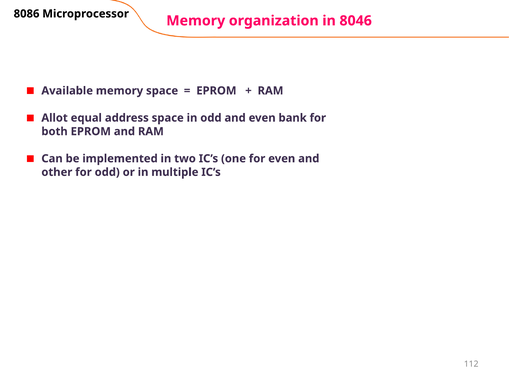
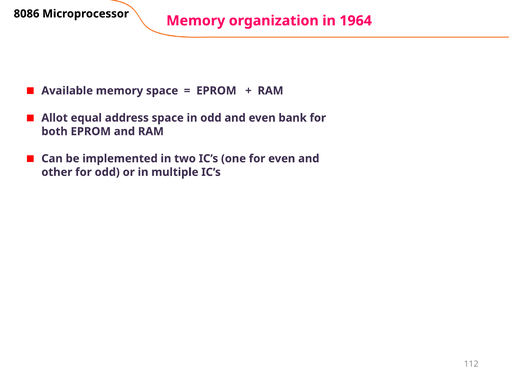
8046: 8046 -> 1964
